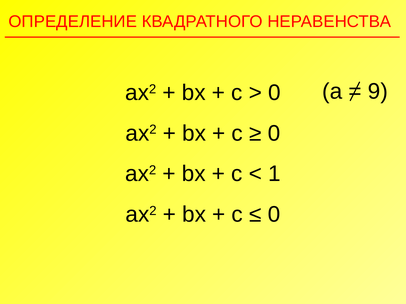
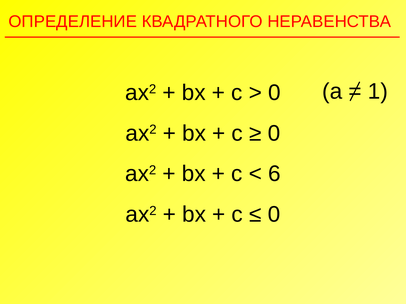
9: 9 -> 1
1: 1 -> 6
